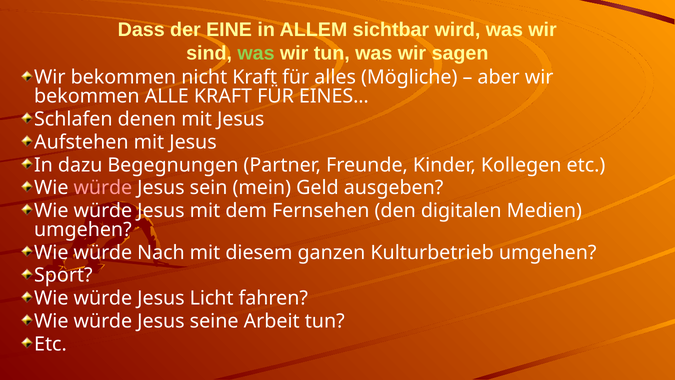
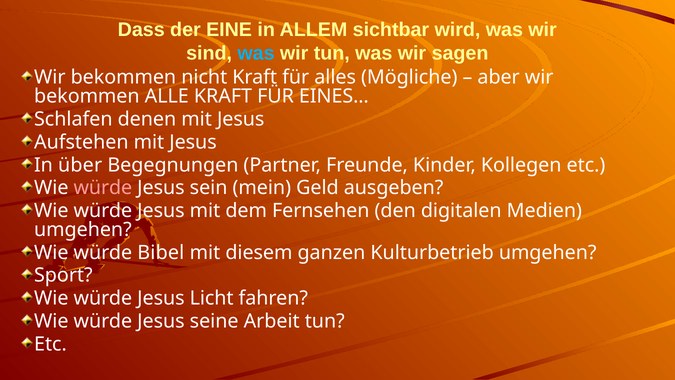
was at (256, 53) colour: light green -> light blue
dazu: dazu -> über
Nach: Nach -> Bibel
